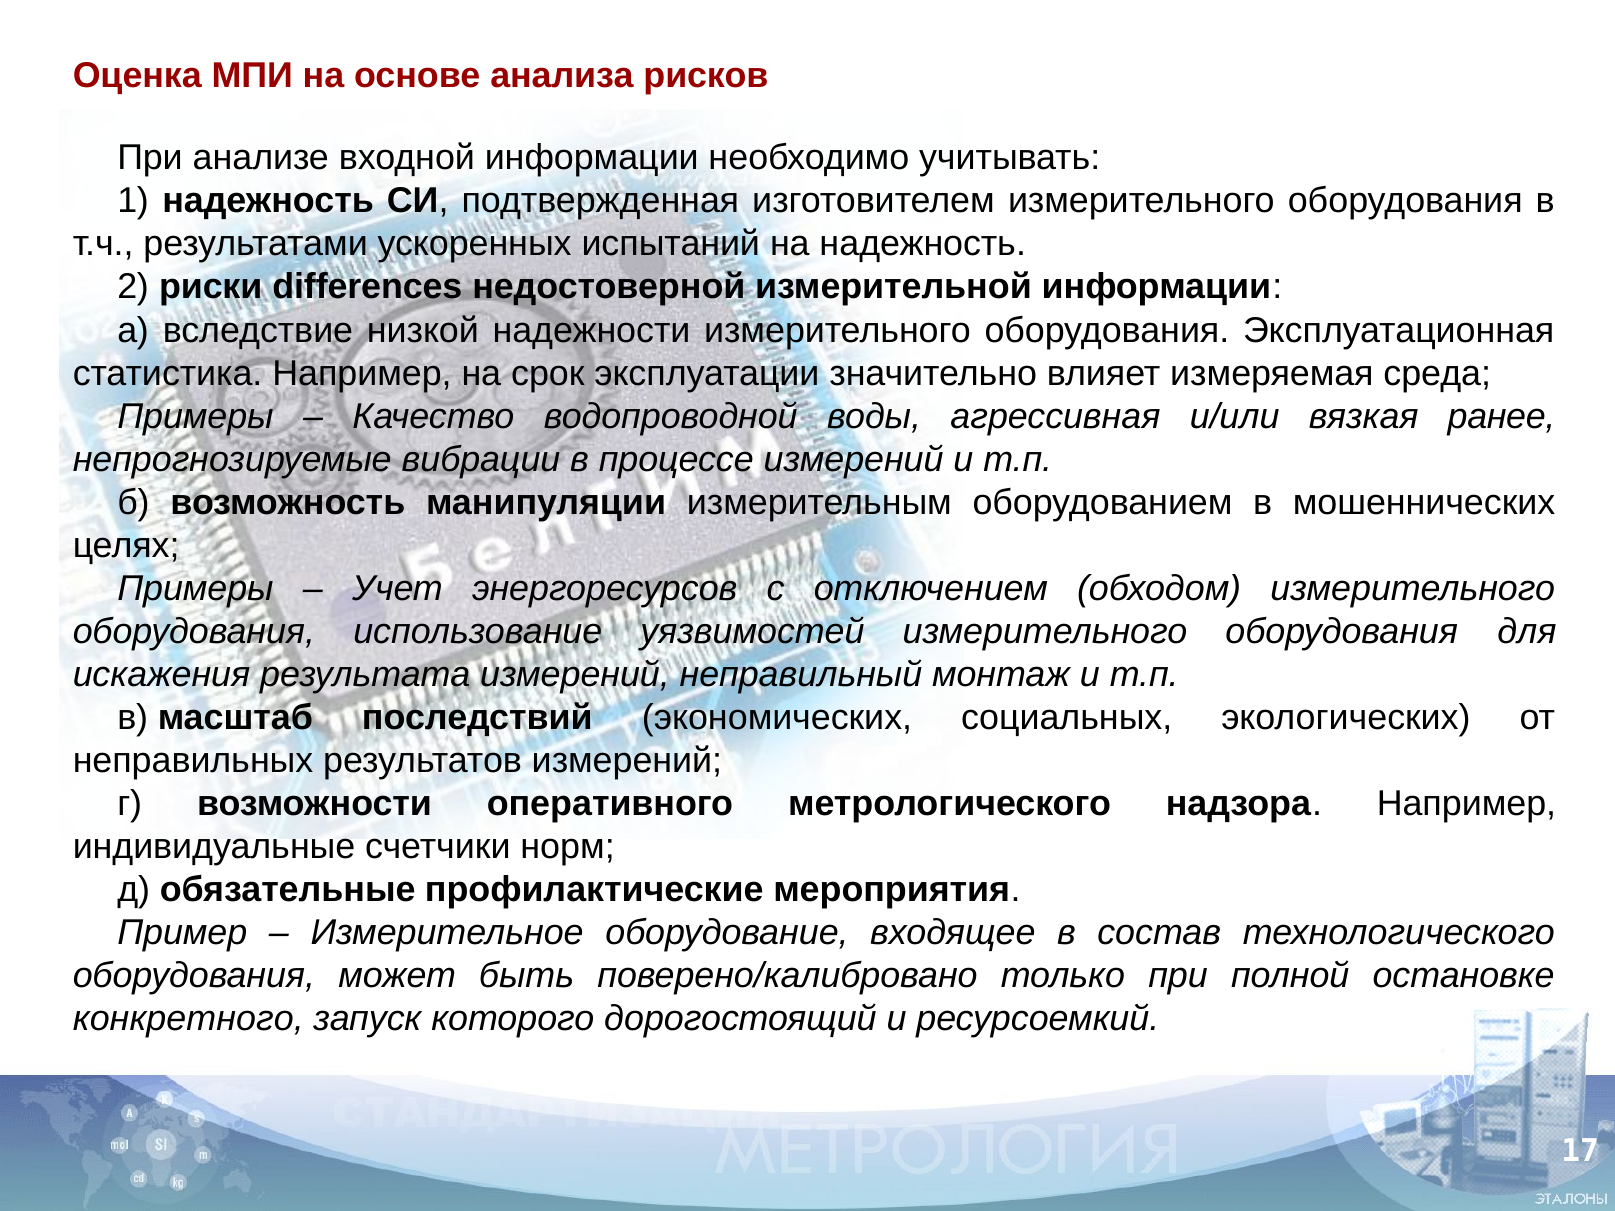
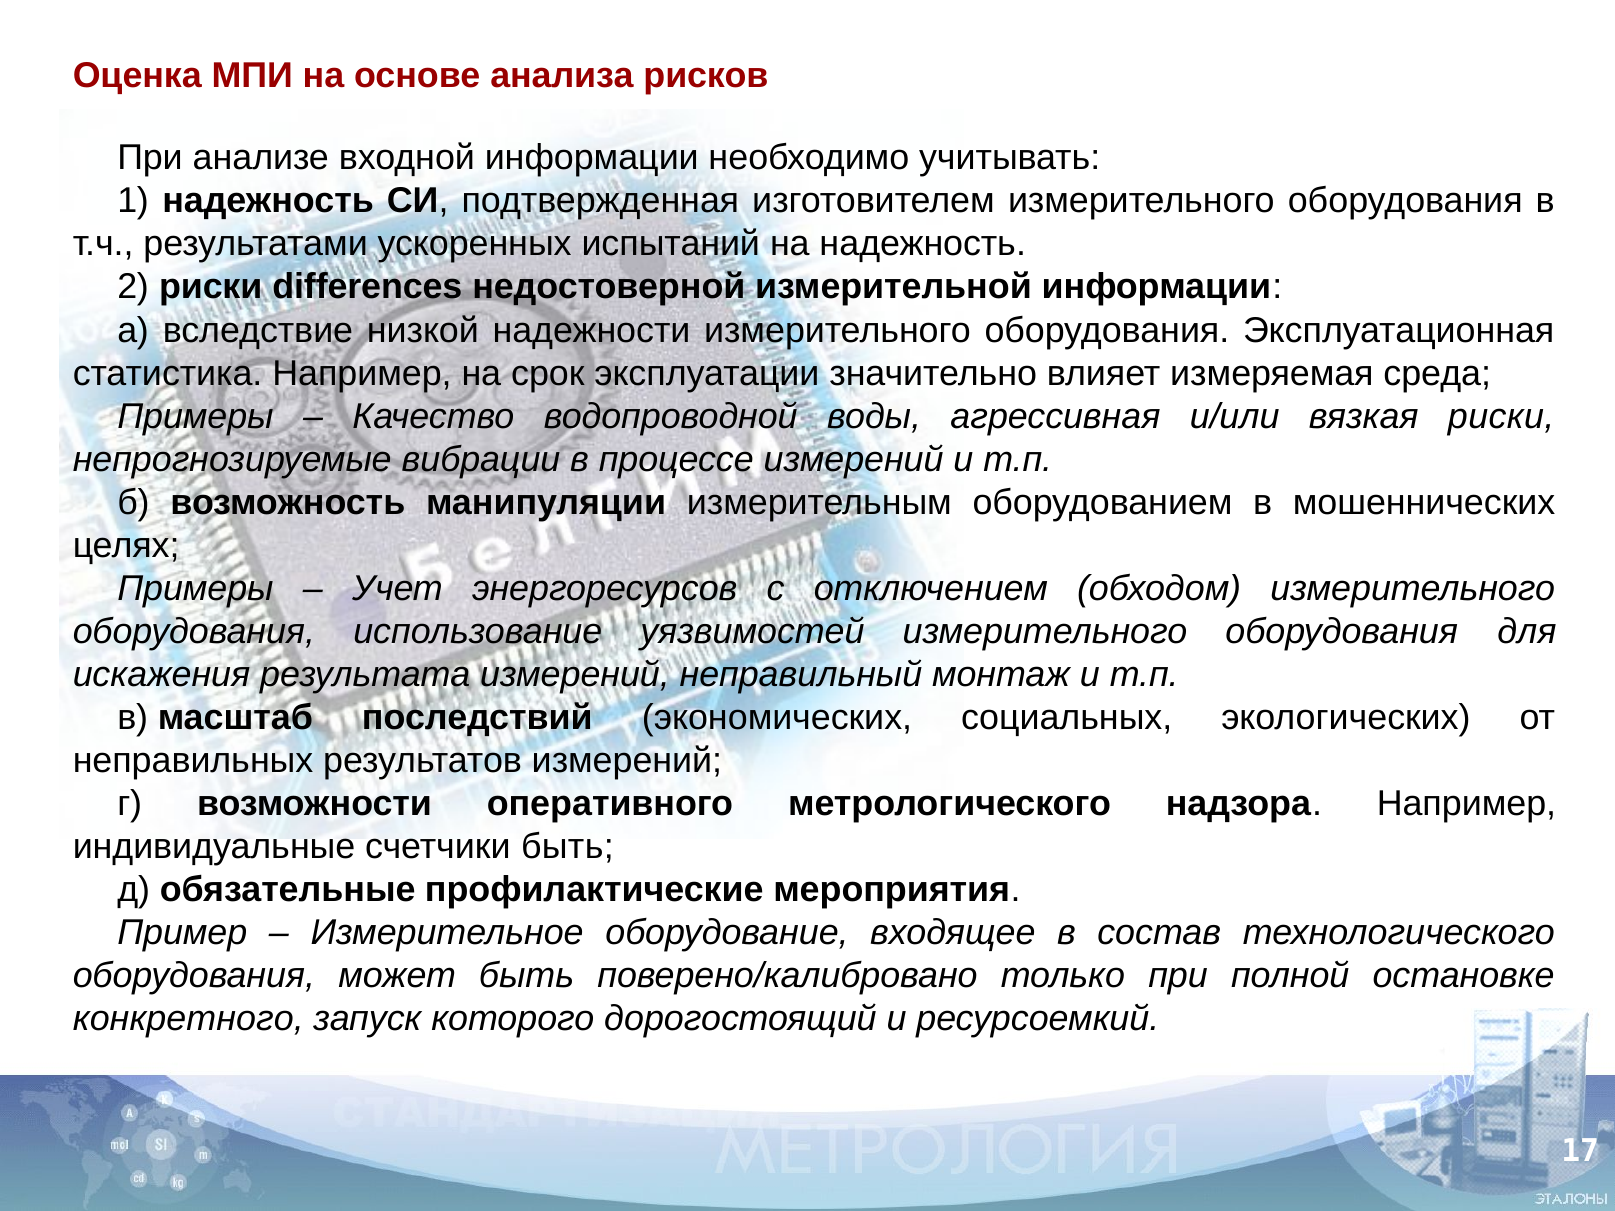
вязкая ранее: ранее -> риски
счетчики норм: норм -> быть
